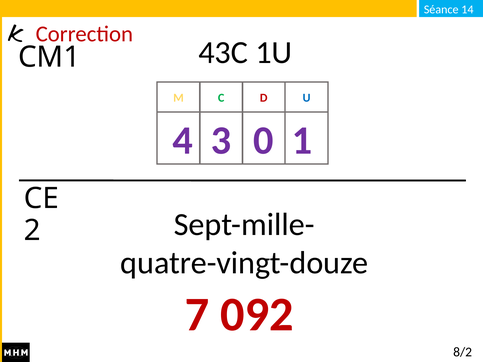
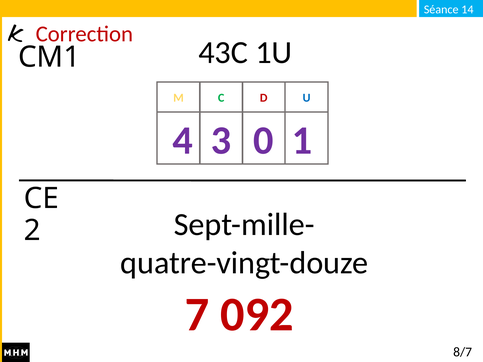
8/2: 8/2 -> 8/7
